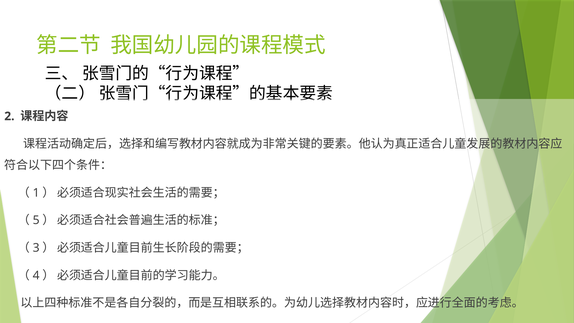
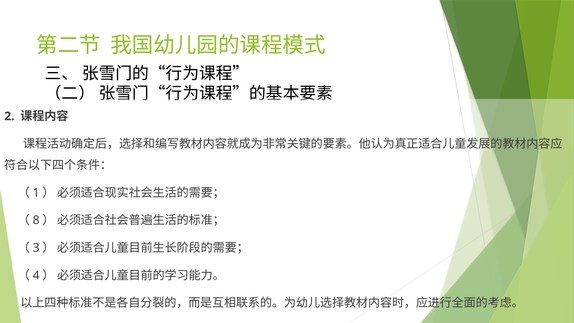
5: 5 -> 8
